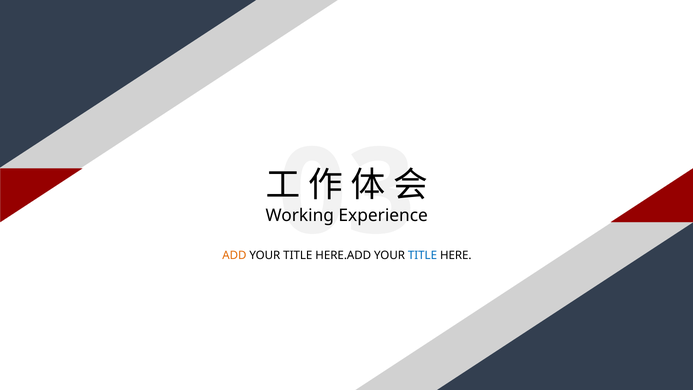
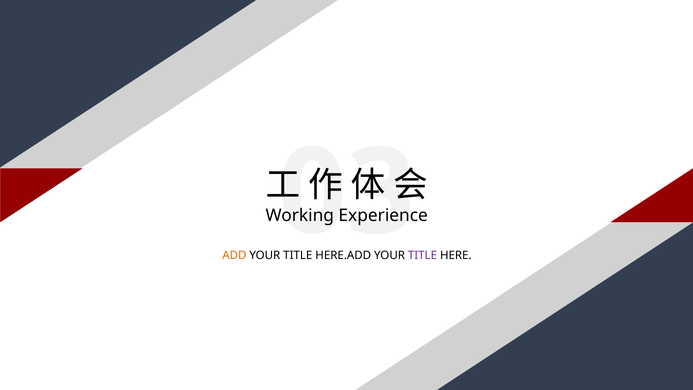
TITLE at (422, 255) colour: blue -> purple
